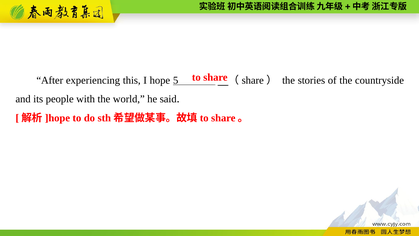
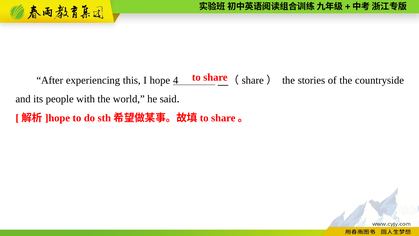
5: 5 -> 4
